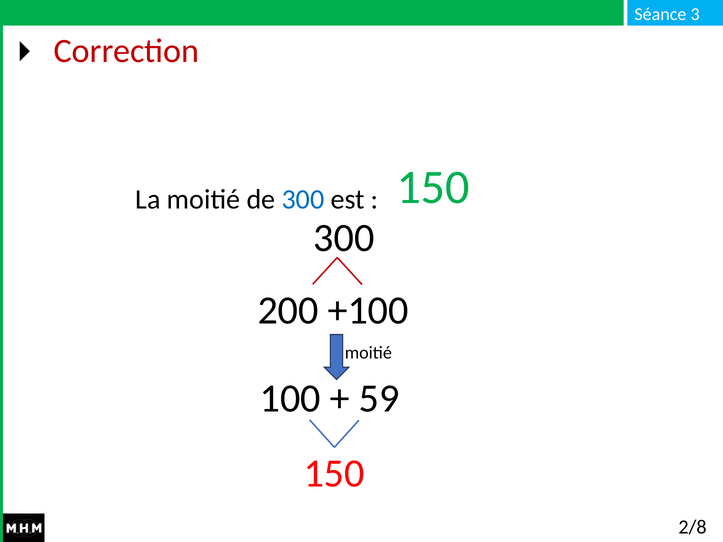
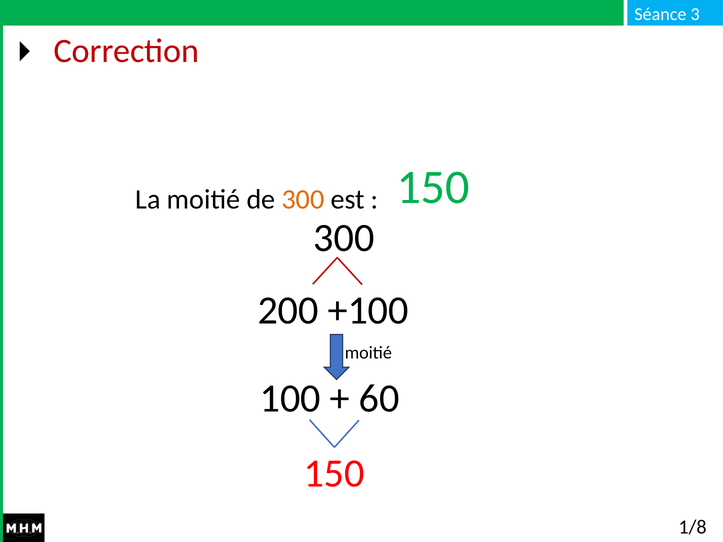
300 at (303, 200) colour: blue -> orange
59: 59 -> 60
2/8: 2/8 -> 1/8
